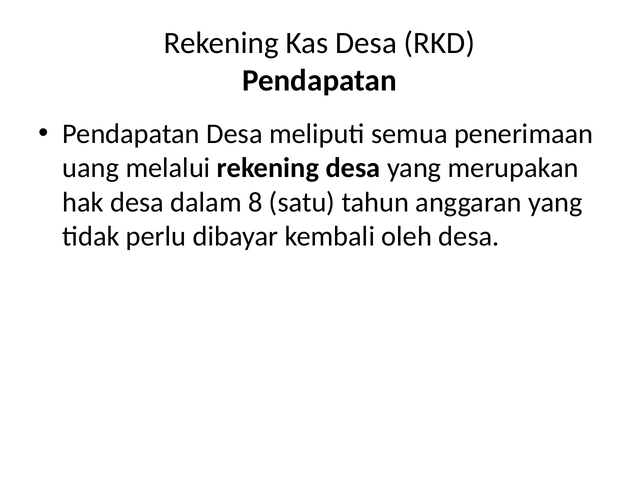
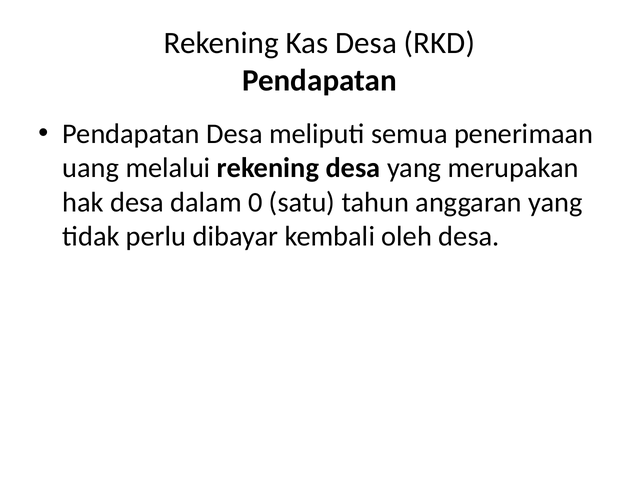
8: 8 -> 0
